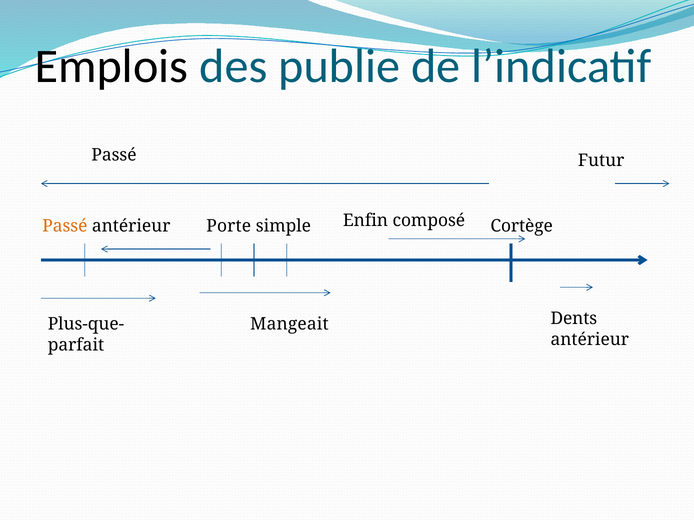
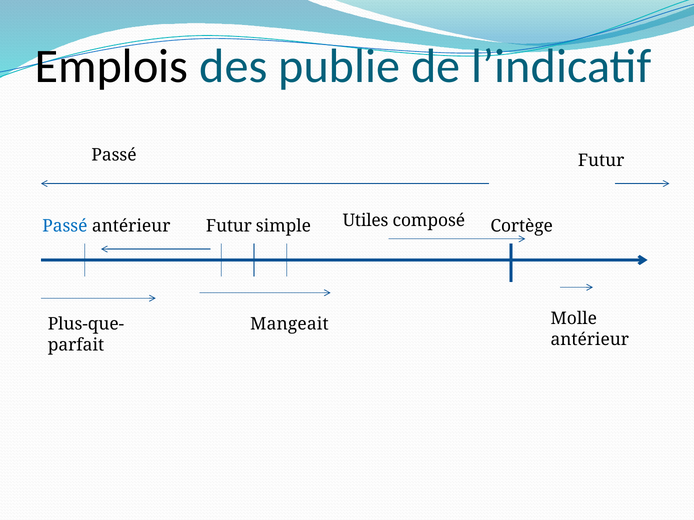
Enfin: Enfin -> Utiles
Passé at (65, 226) colour: orange -> blue
Porte at (229, 226): Porte -> Futur
Dents: Dents -> Molle
